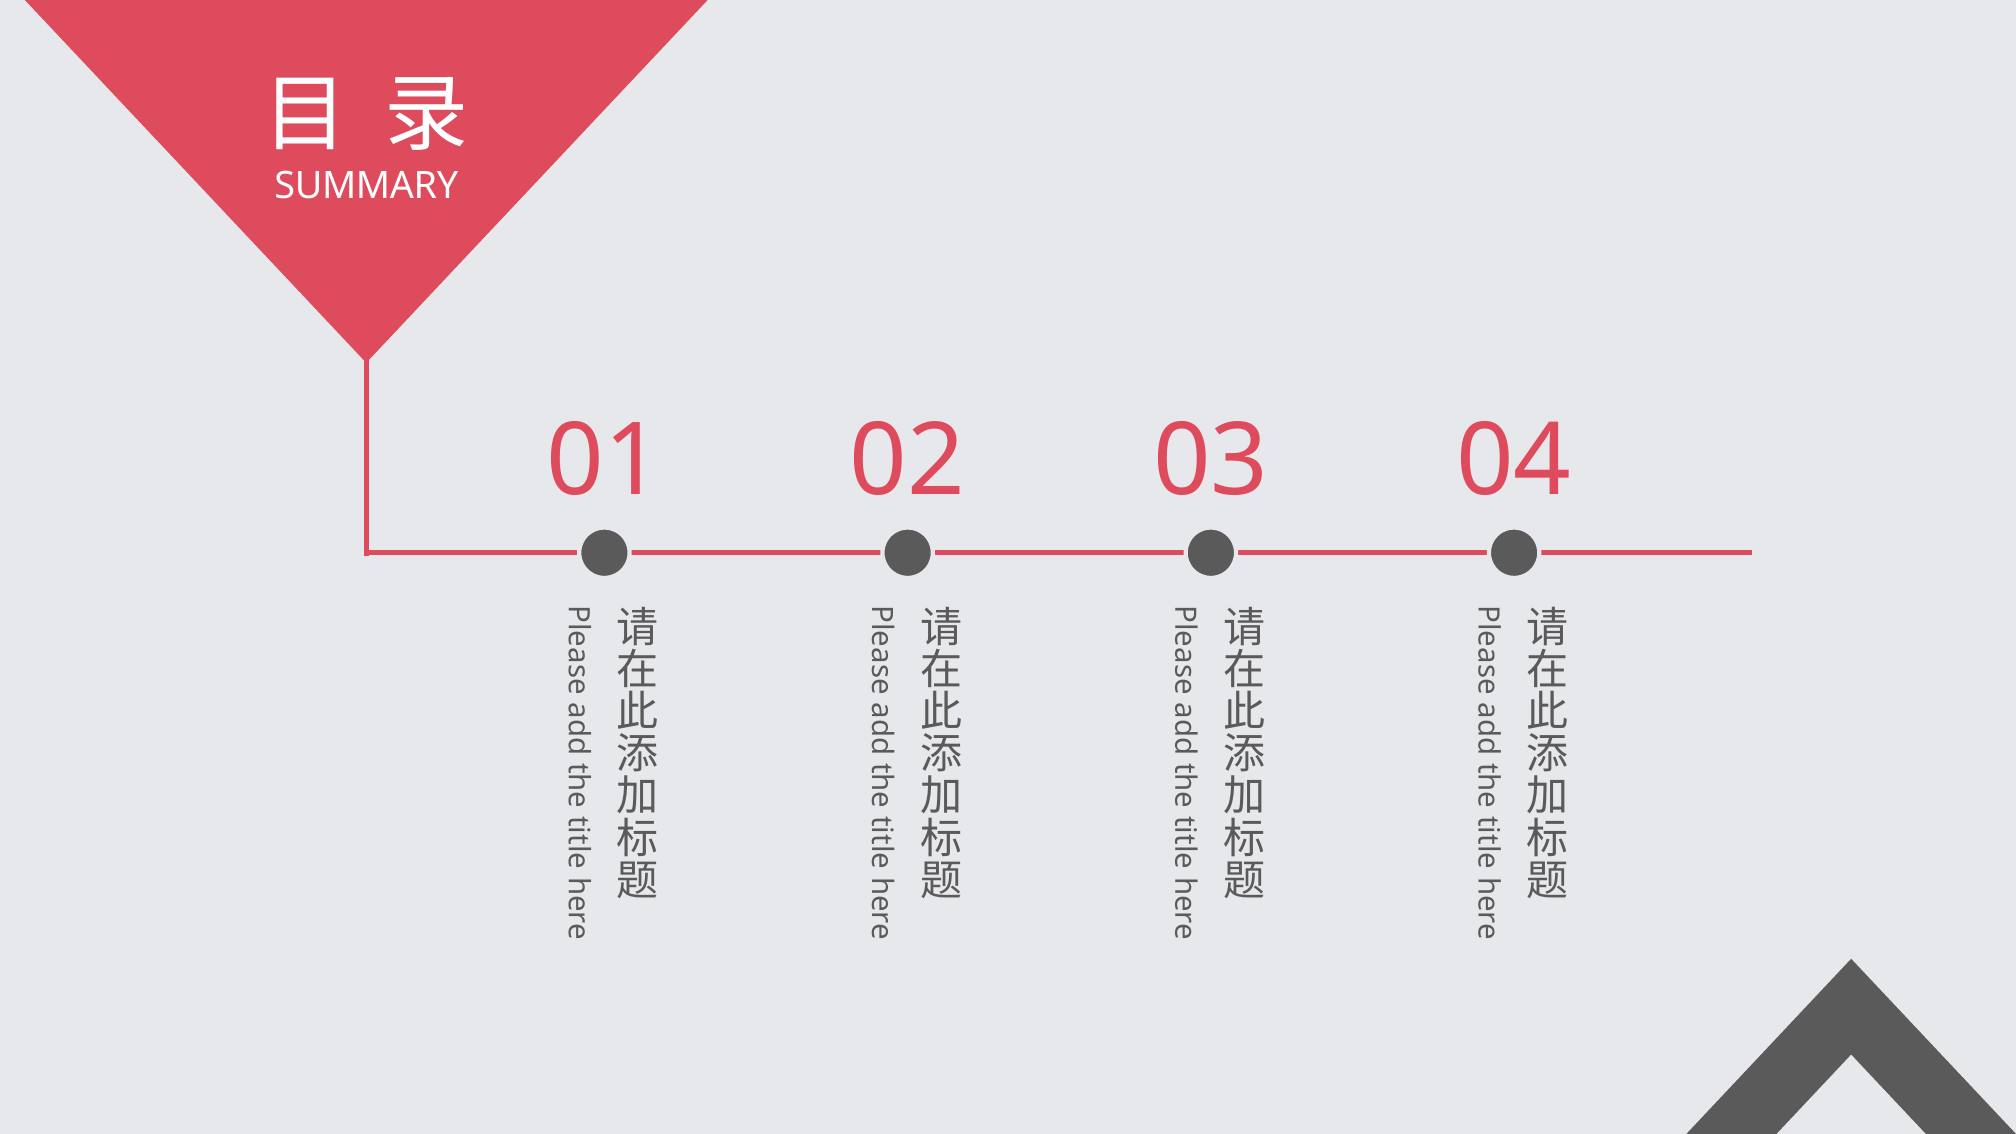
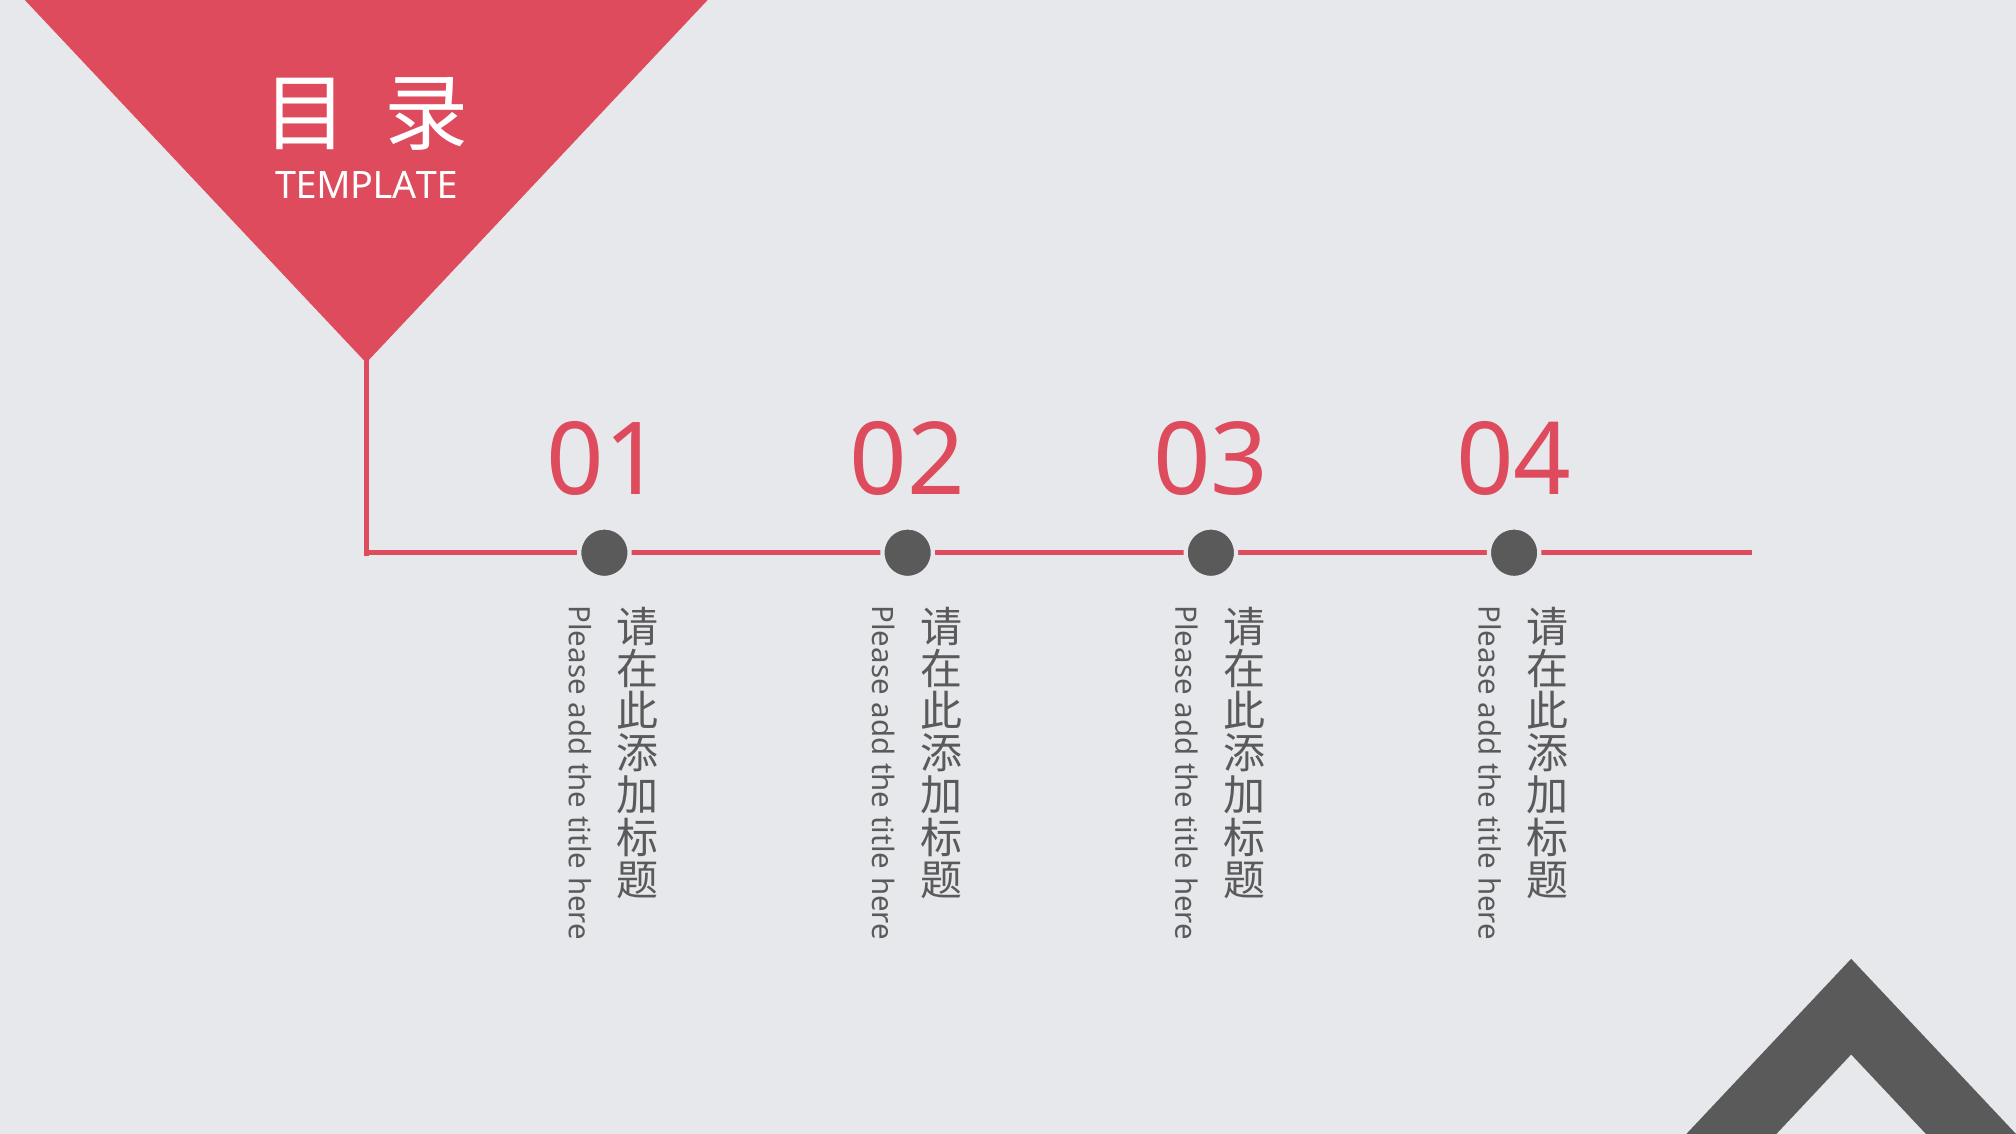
SUMMARY: SUMMARY -> TEMPLATE
